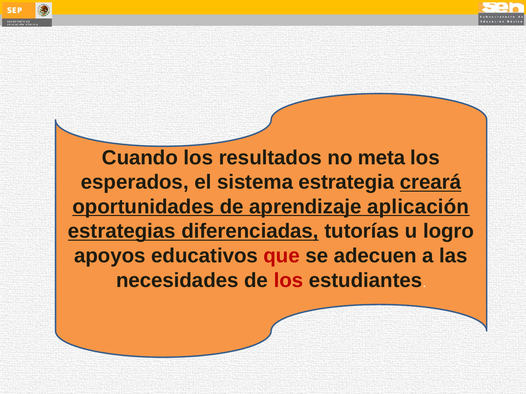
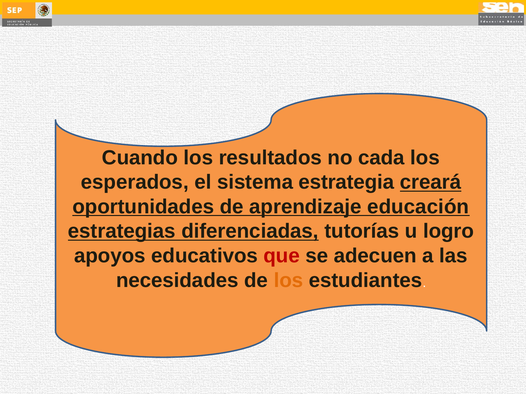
meta: meta -> cada
aplicación: aplicación -> educación
los at (288, 281) colour: red -> orange
